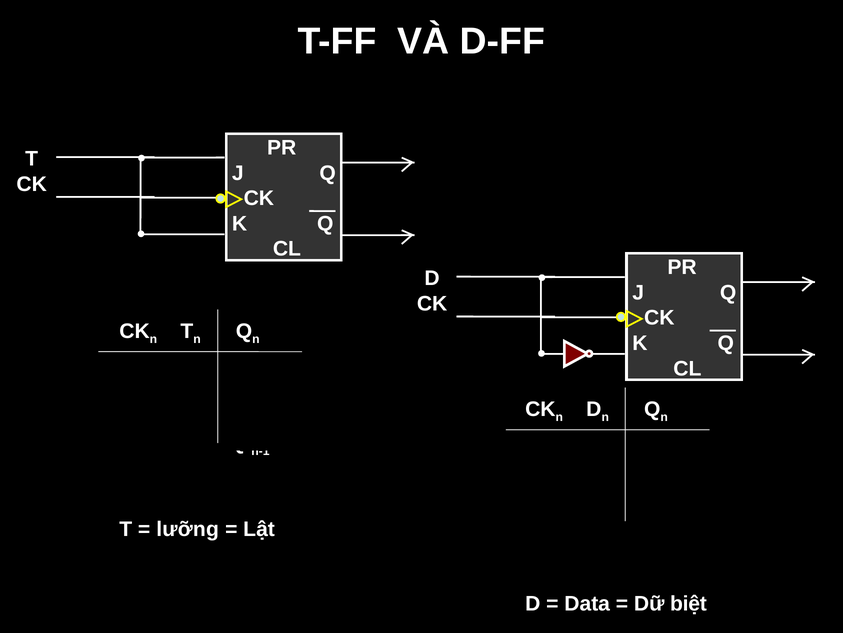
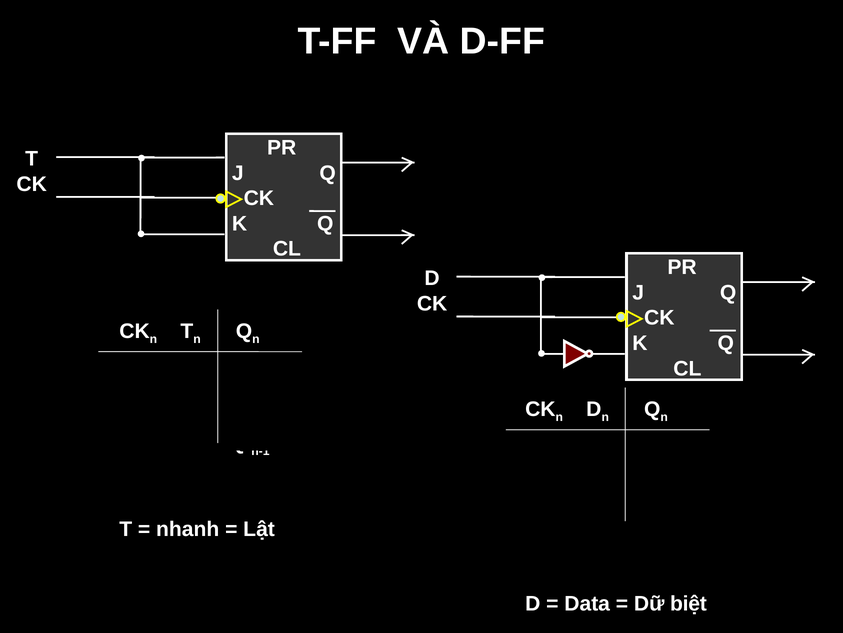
lưỡng: lưỡng -> nhanh
